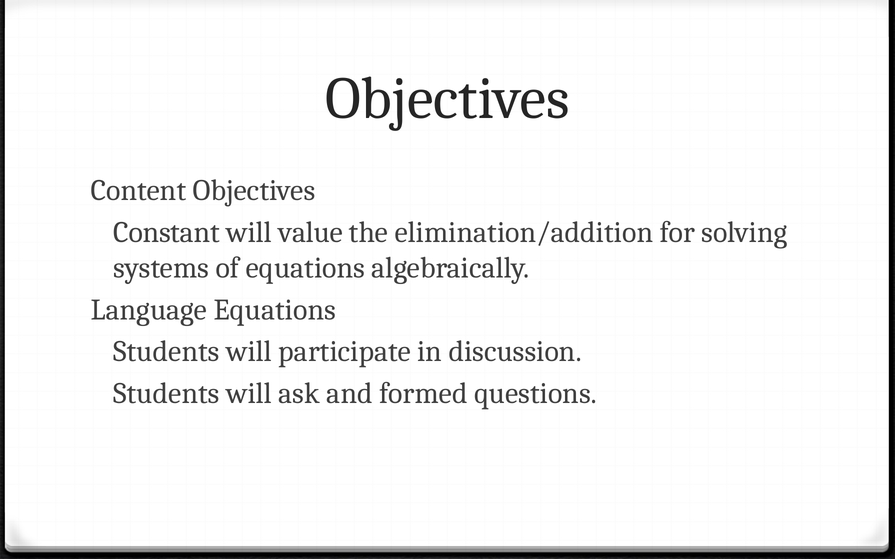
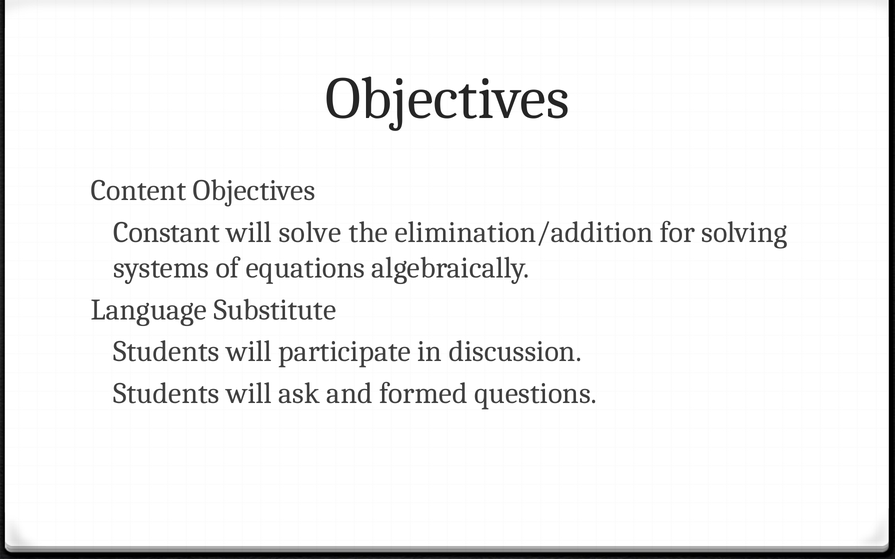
value: value -> solve
Language Equations: Equations -> Substitute
